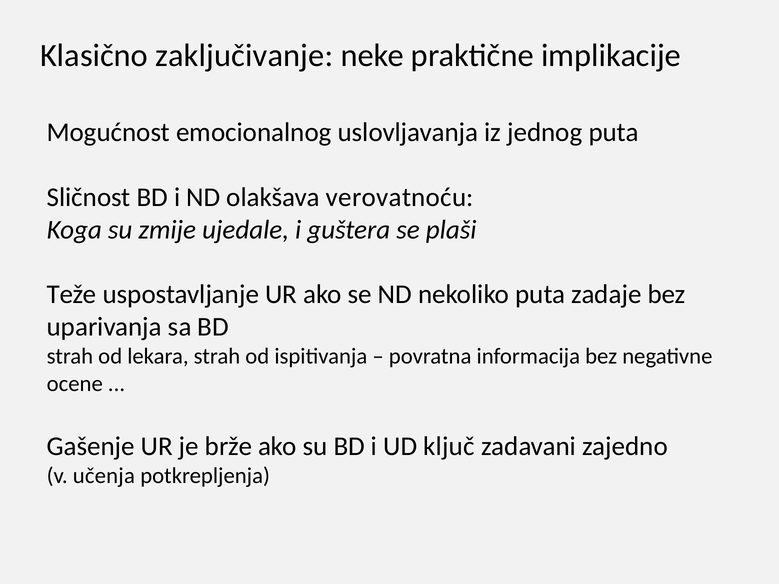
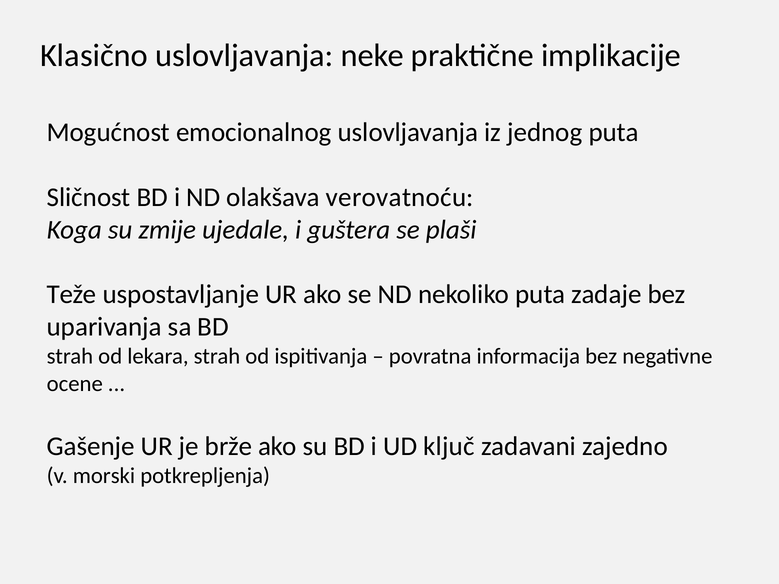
Klasično zaključivanje: zaključivanje -> uslovljavanja
učenja: učenja -> morski
